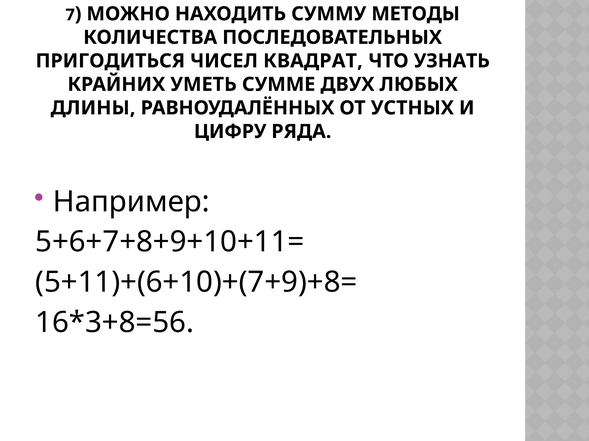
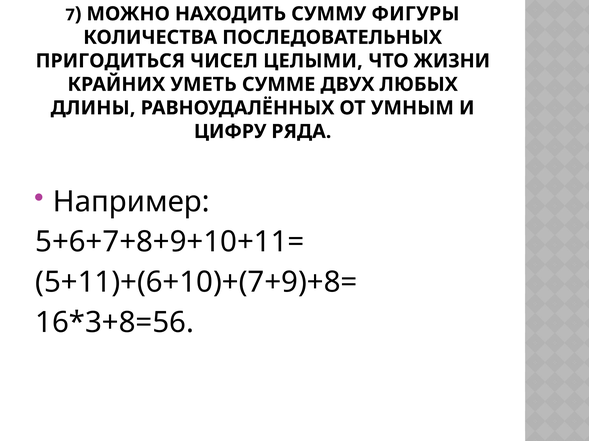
МЕТОДЫ: МЕТОДЫ -> ФИГУРЫ
КВАДРАТ: КВАДРАТ -> ЦЕЛЫМИ
УЗНАТЬ: УЗНАТЬ -> ЖИЗНИ
УСТНЫХ: УСТНЫХ -> УМНЫМ
